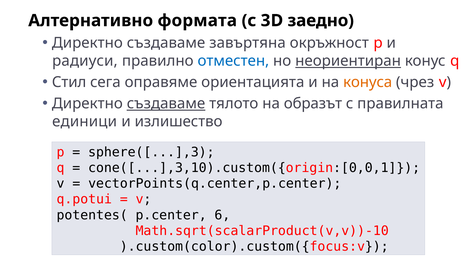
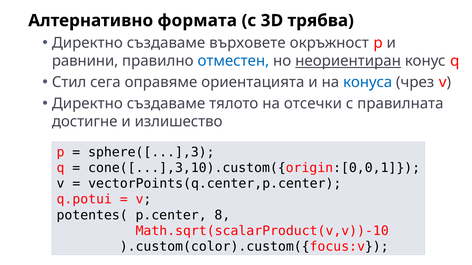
заедно: заедно -> трябва
завъртяна: завъртяна -> върховете
радиуси: радиуси -> равнини
конуса colour: orange -> blue
създаваме at (166, 104) underline: present -> none
образът: образът -> отсечки
единици: единици -> достигне
6: 6 -> 8
